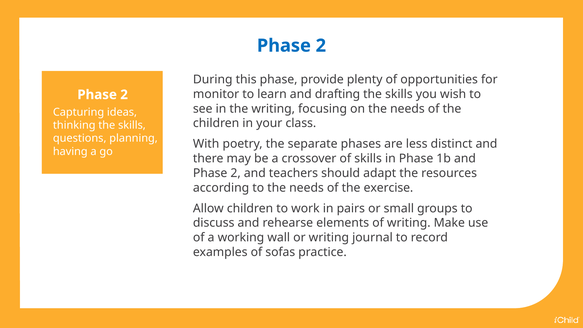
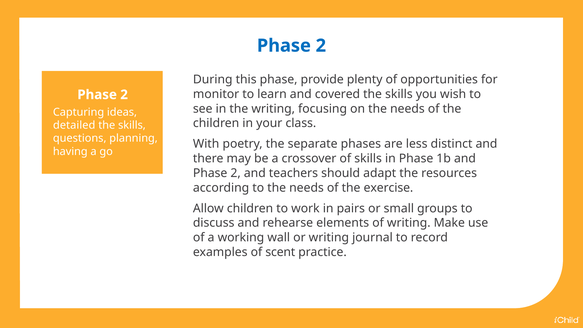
drafting: drafting -> covered
thinking: thinking -> detailed
sofas: sofas -> scent
